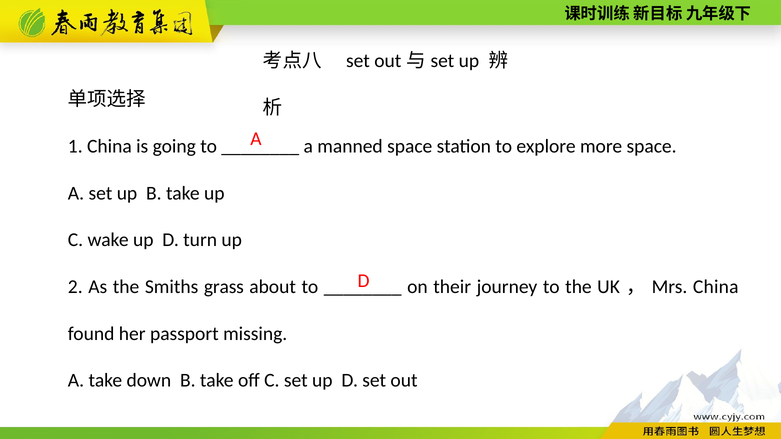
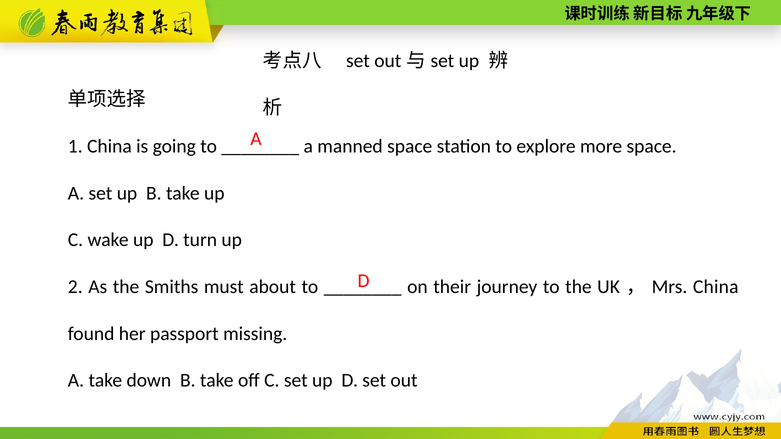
grass: grass -> must
